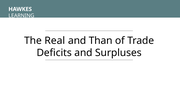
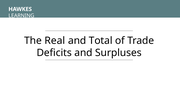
Than: Than -> Total
